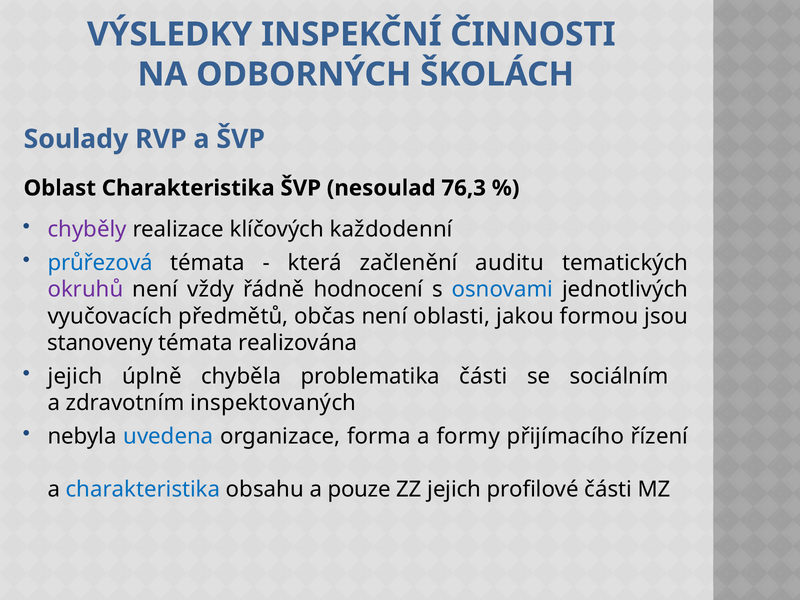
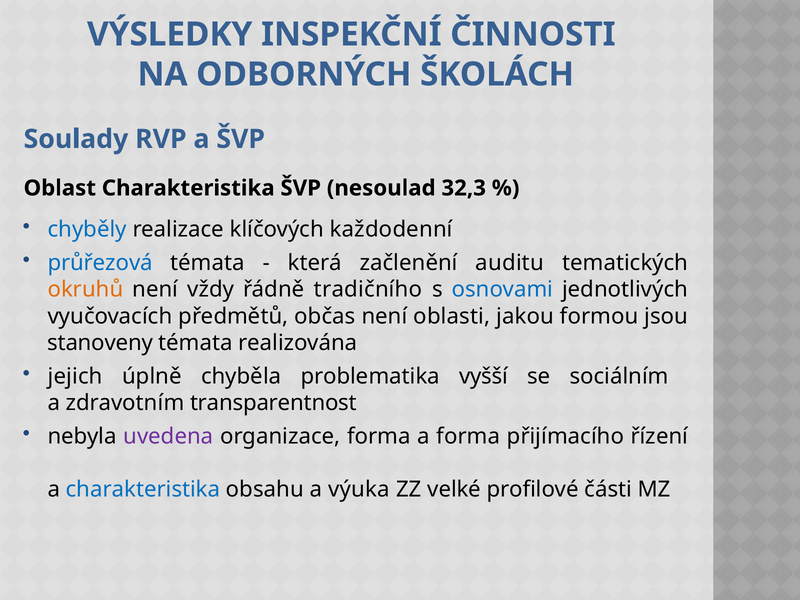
76,3: 76,3 -> 32,3
chyběly colour: purple -> blue
okruhů colour: purple -> orange
hodnocení: hodnocení -> tradičního
problematika části: části -> vyšší
inspektovaných: inspektovaných -> transparentnost
uvedena colour: blue -> purple
a formy: formy -> forma
pouze: pouze -> výuka
ZZ jejich: jejich -> velké
